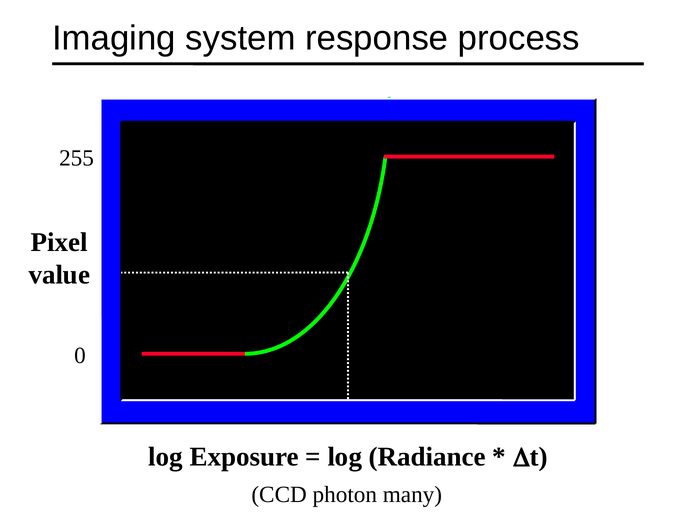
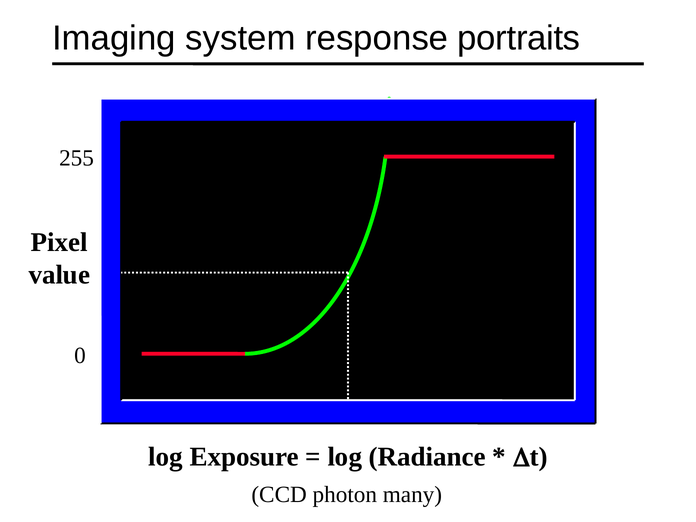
process: process -> portraits
